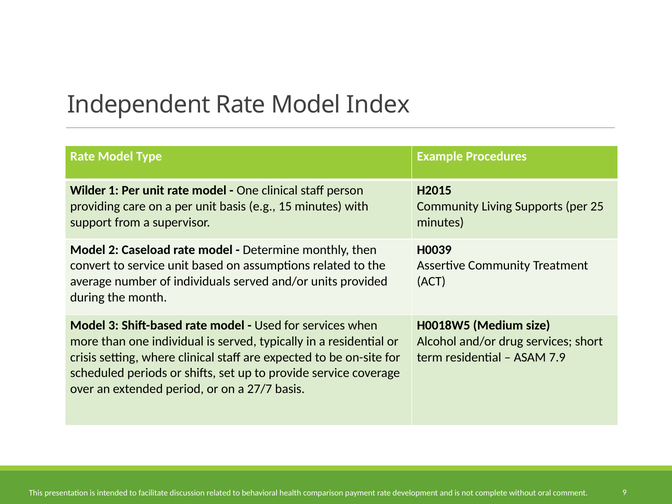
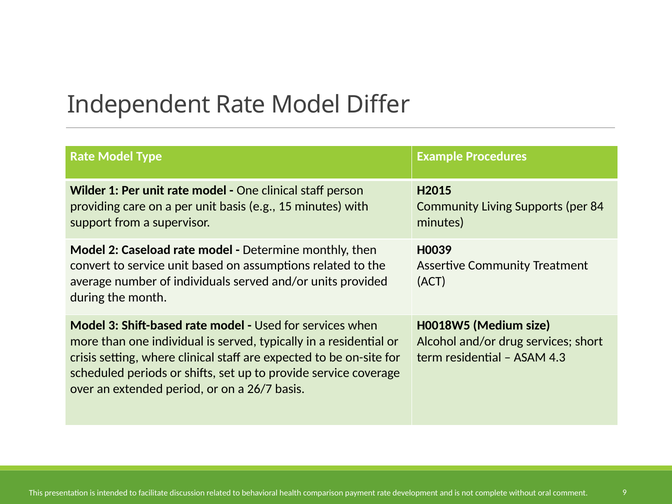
Index: Index -> Differ
25: 25 -> 84
7.9: 7.9 -> 4.3
27/7: 27/7 -> 26/7
